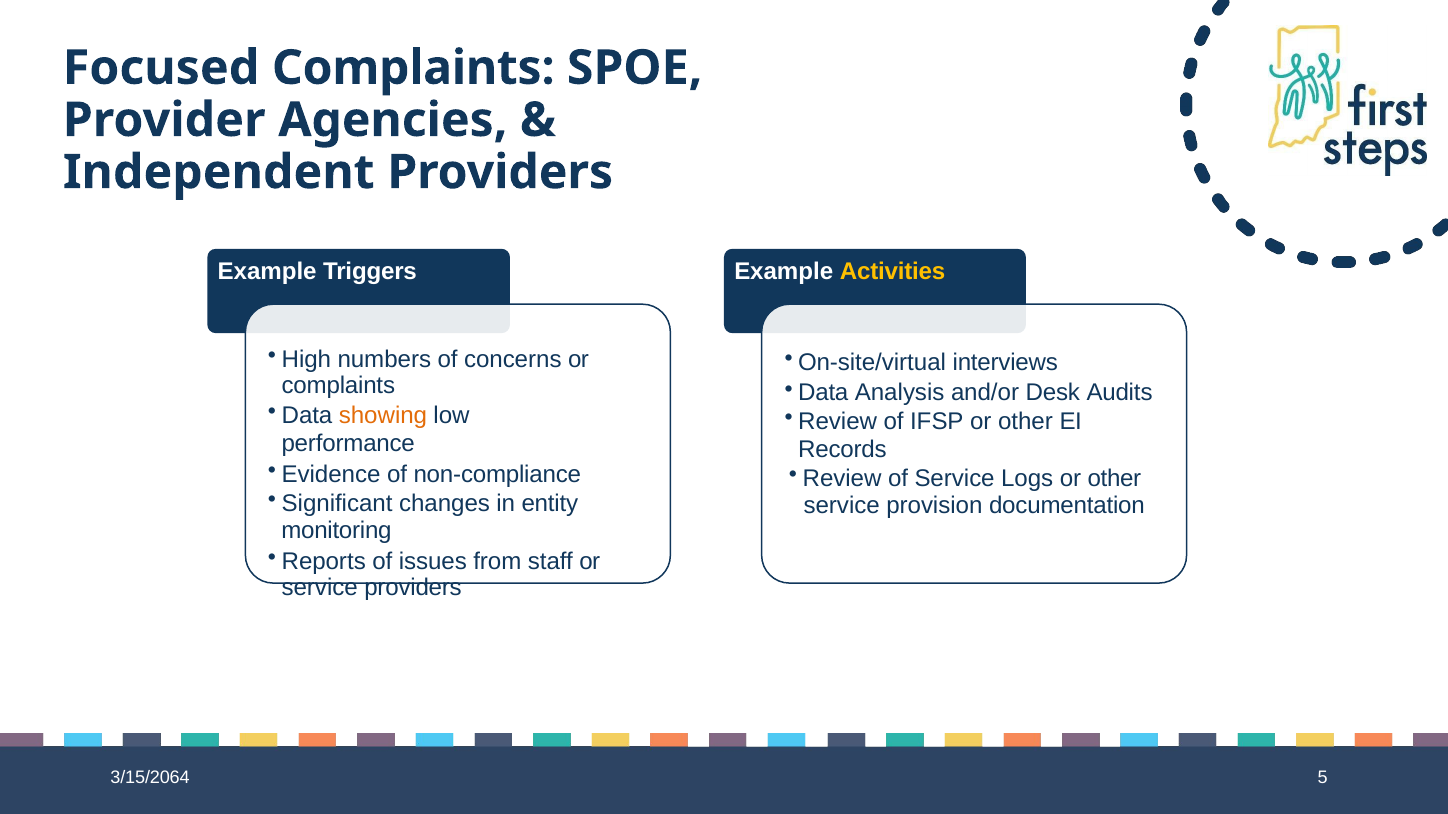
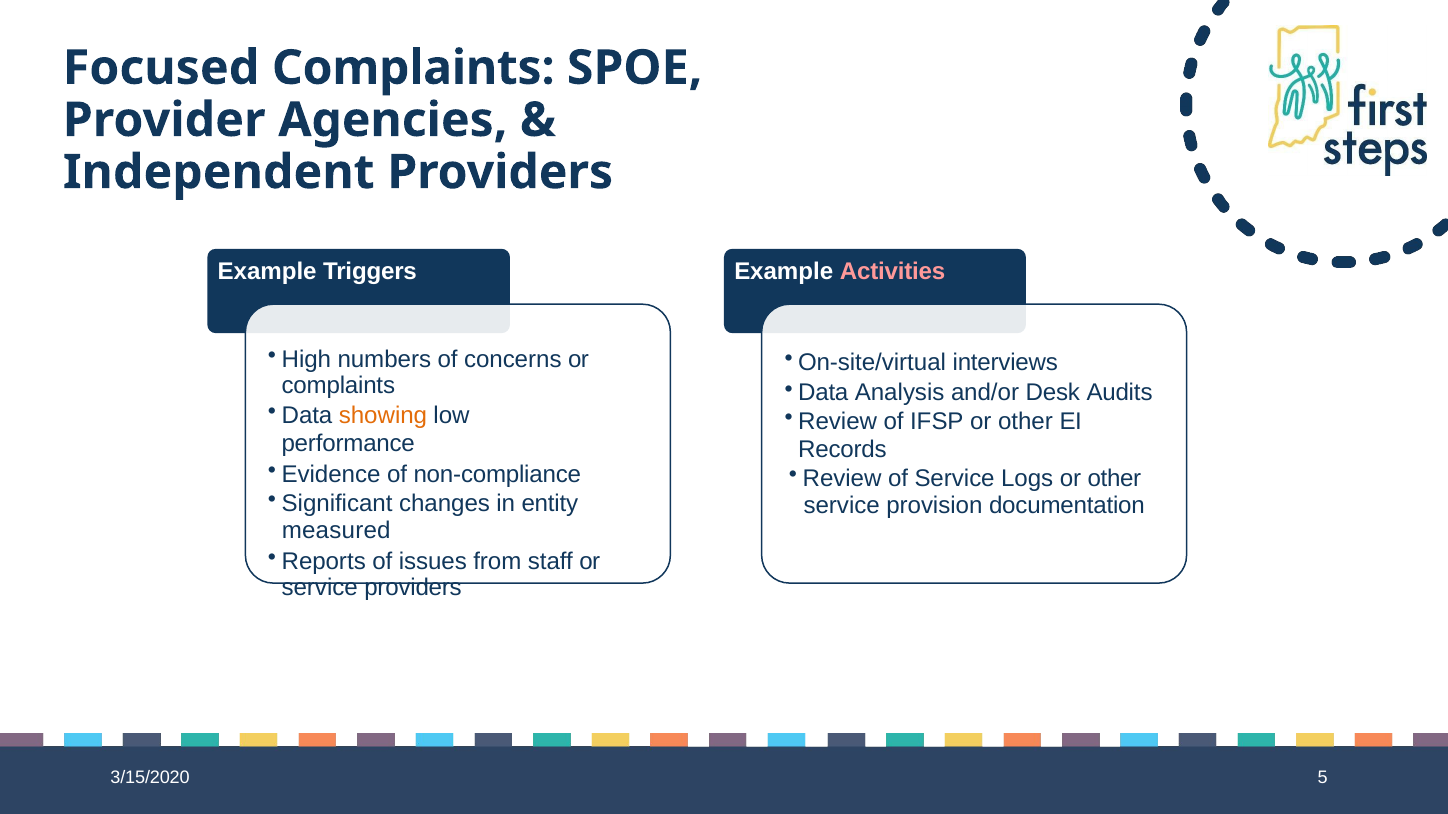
Activities colour: yellow -> pink
monitoring: monitoring -> measured
3/15/2064: 3/15/2064 -> 3/15/2020
